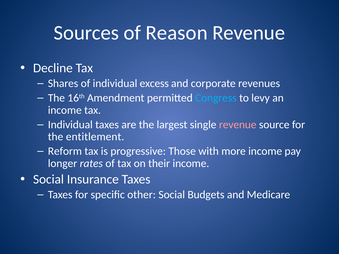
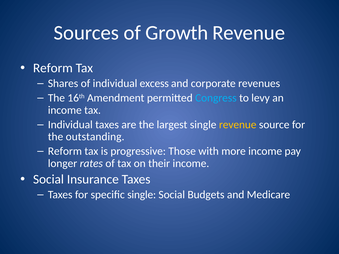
Reason: Reason -> Growth
Decline at (53, 68): Decline -> Reform
revenue at (238, 125) colour: pink -> yellow
entitlement: entitlement -> outstanding
specific other: other -> single
